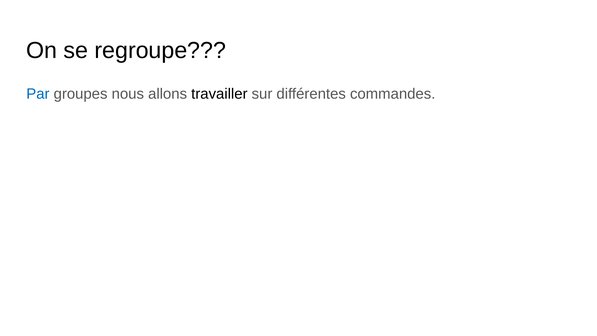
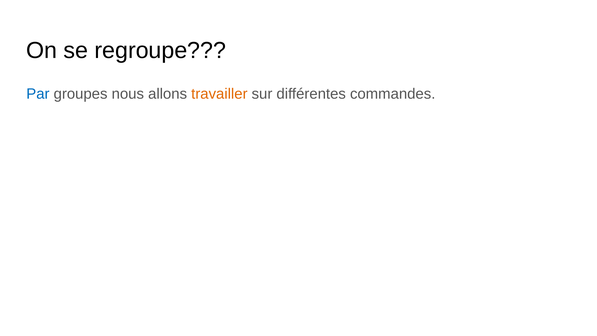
travailler colour: black -> orange
